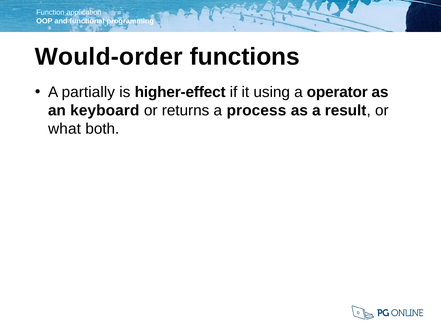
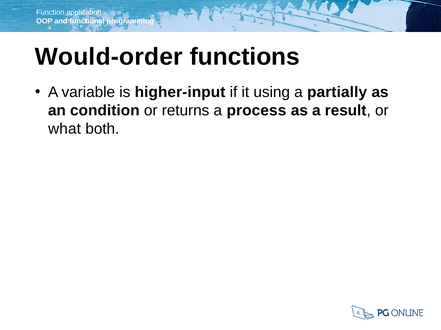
partially: partially -> variable
higher-effect: higher-effect -> higher-input
operator: operator -> partially
keyboard: keyboard -> condition
